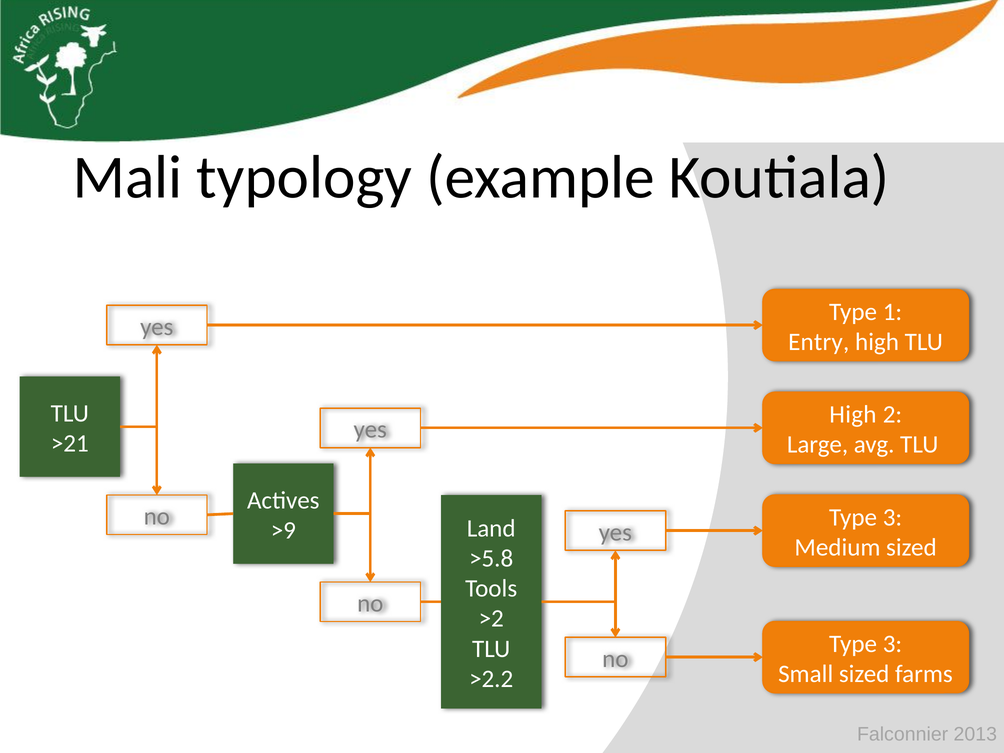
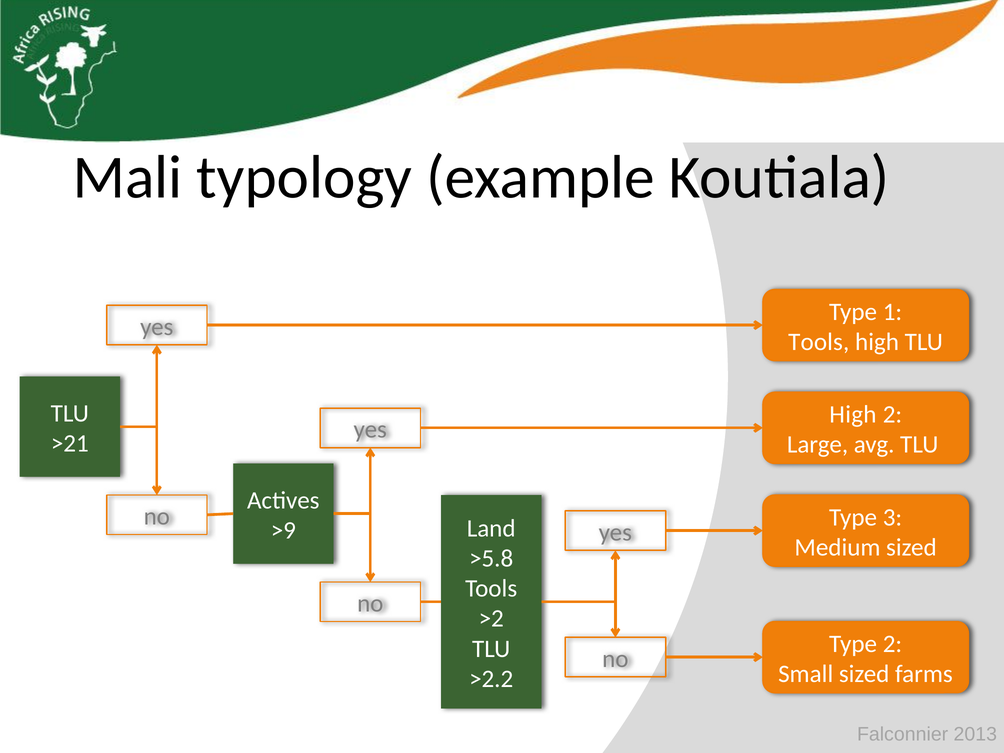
Entry at (819, 342): Entry -> Tools
3 at (892, 644): 3 -> 2
